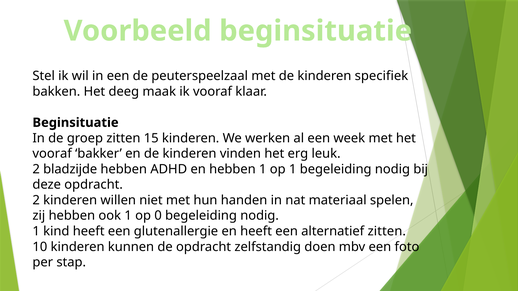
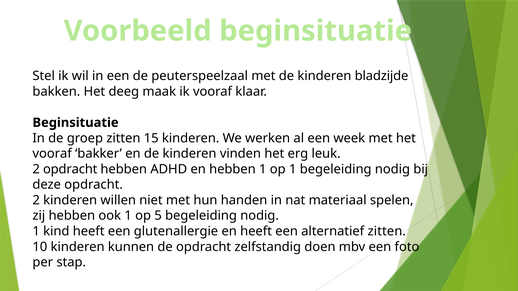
specifiek: specifiek -> bladzijde
2 bladzijde: bladzijde -> opdracht
0: 0 -> 5
